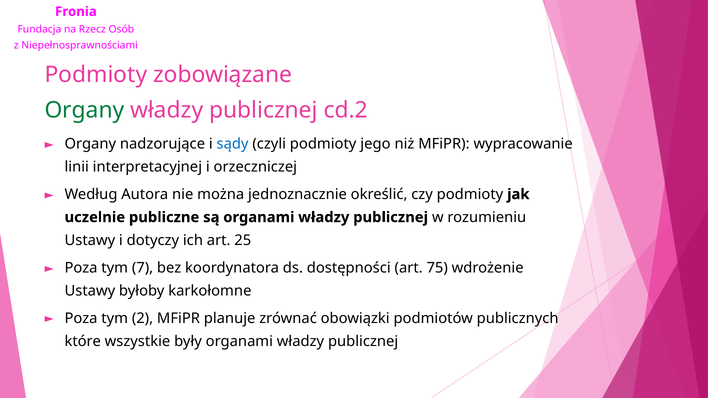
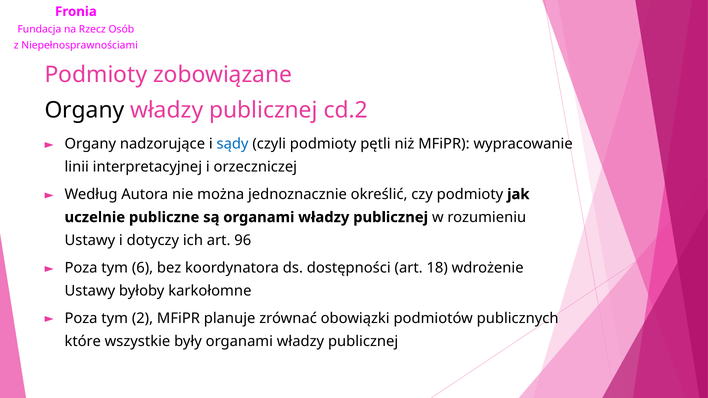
Organy at (84, 110) colour: green -> black
jego: jego -> pętli
25: 25 -> 96
7: 7 -> 6
75: 75 -> 18
